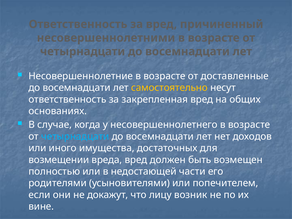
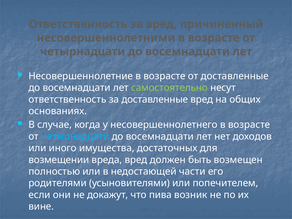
самостоятельно colour: yellow -> light green
за закрепленная: закрепленная -> доставленные
лицу: лицу -> пива
